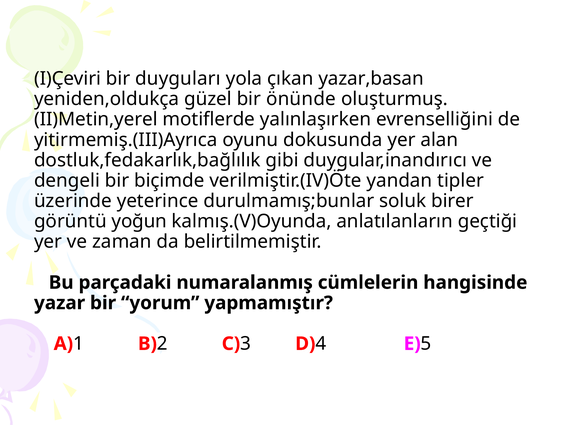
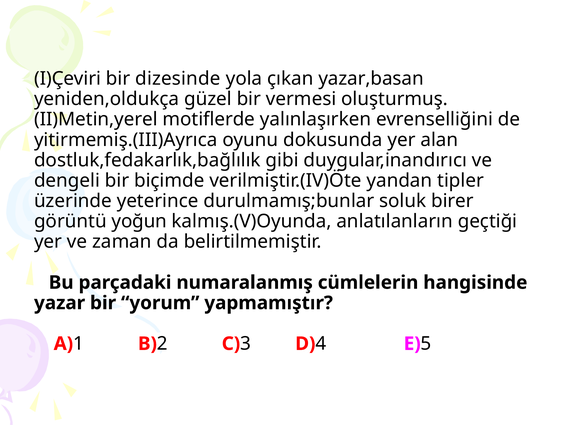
duyguları: duyguları -> dizesinde
önünde: önünde -> vermesi
